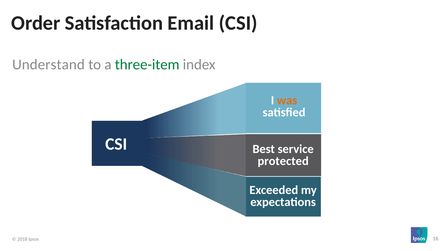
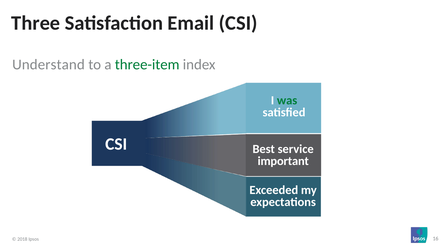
Order: Order -> Three
was colour: orange -> green
protected: protected -> important
